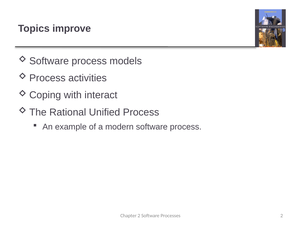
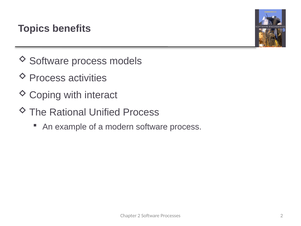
improve: improve -> benefits
